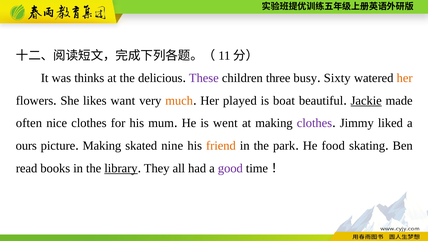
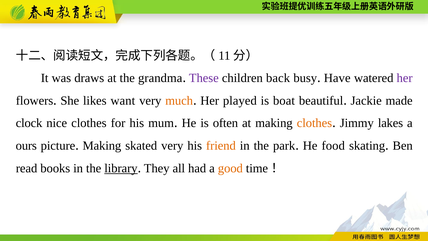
thinks: thinks -> draws
delicious: delicious -> grandma
three: three -> back
Sixty: Sixty -> Have
her at (405, 78) colour: orange -> purple
Jackie underline: present -> none
often: often -> clock
went: went -> often
clothes at (314, 123) colour: purple -> orange
liked: liked -> lakes
skated nine: nine -> very
good colour: purple -> orange
